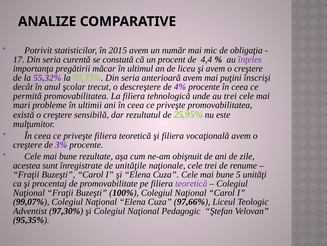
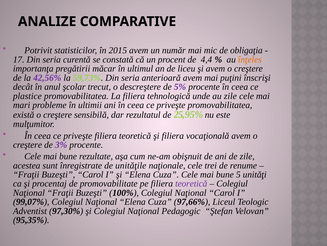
înţeles colour: purple -> orange
55,32%: 55,32% -> 42,56%
4%: 4% -> 5%
permită: permită -> plastice
au trei: trei -> zile
